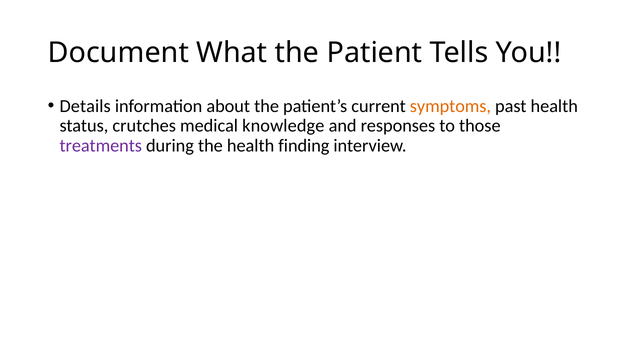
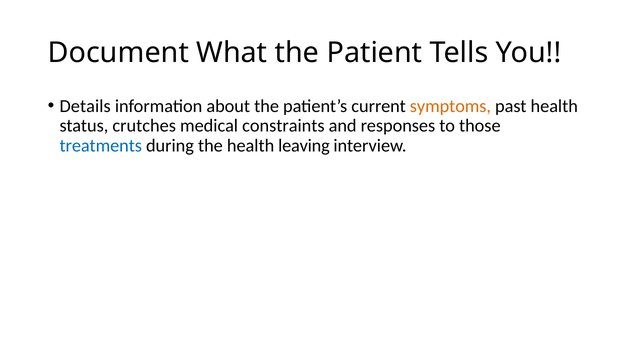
knowledge: knowledge -> constraints
treatments colour: purple -> blue
finding: finding -> leaving
